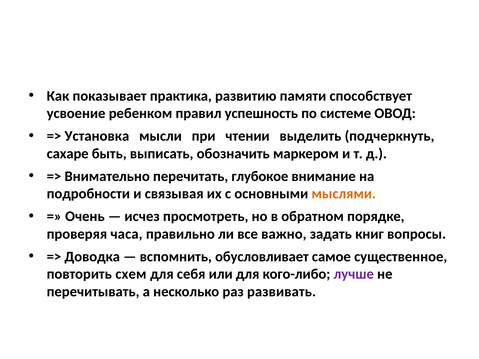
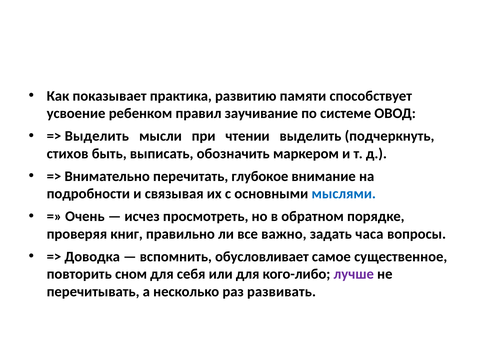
успешность: успешность -> заучивание
Установка at (97, 136): Установка -> Выделить
сахаре: сахаре -> стихов
мыслями colour: orange -> blue
часа: часа -> книг
книг: книг -> часа
схем: схем -> сном
